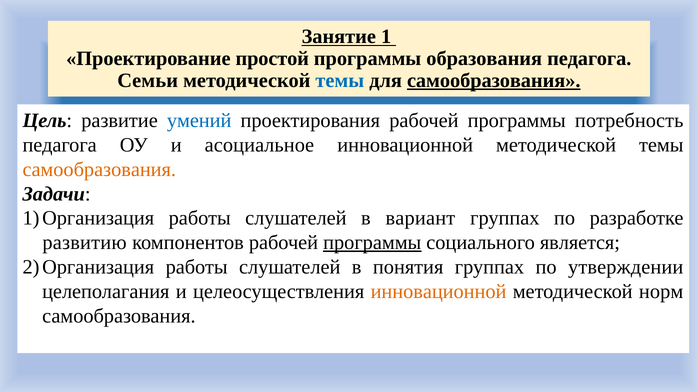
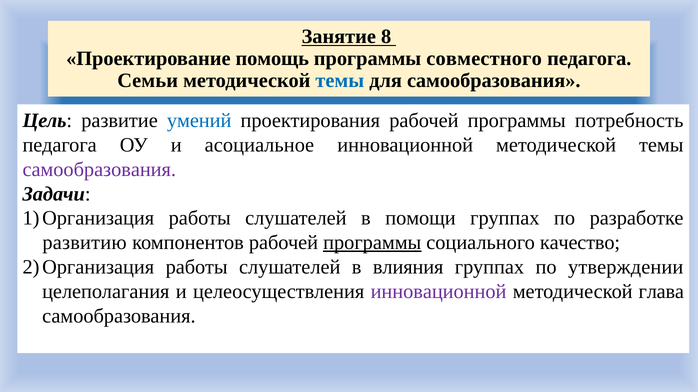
1: 1 -> 8
простой: простой -> помощь
образования: образования -> совместного
самообразования at (494, 81) underline: present -> none
самообразования at (99, 170) colour: orange -> purple
вариант: вариант -> помощи
является: является -> качество
понятия: понятия -> влияния
инновационной at (439, 292) colour: orange -> purple
норм: норм -> глава
